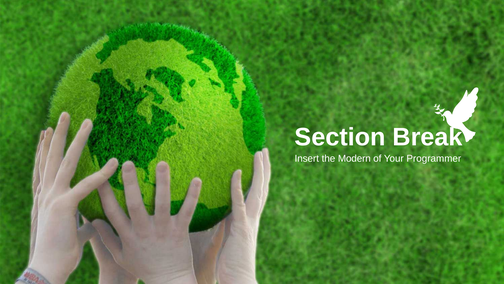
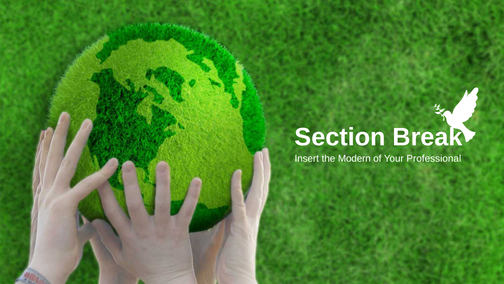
Programmer: Programmer -> Professional
